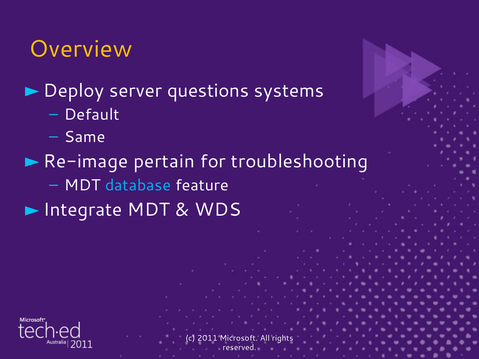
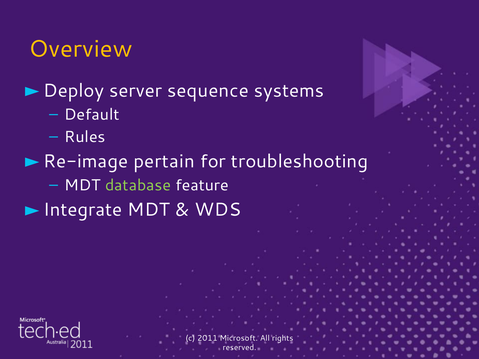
questions: questions -> sequence
Same: Same -> Rules
database colour: light blue -> light green
